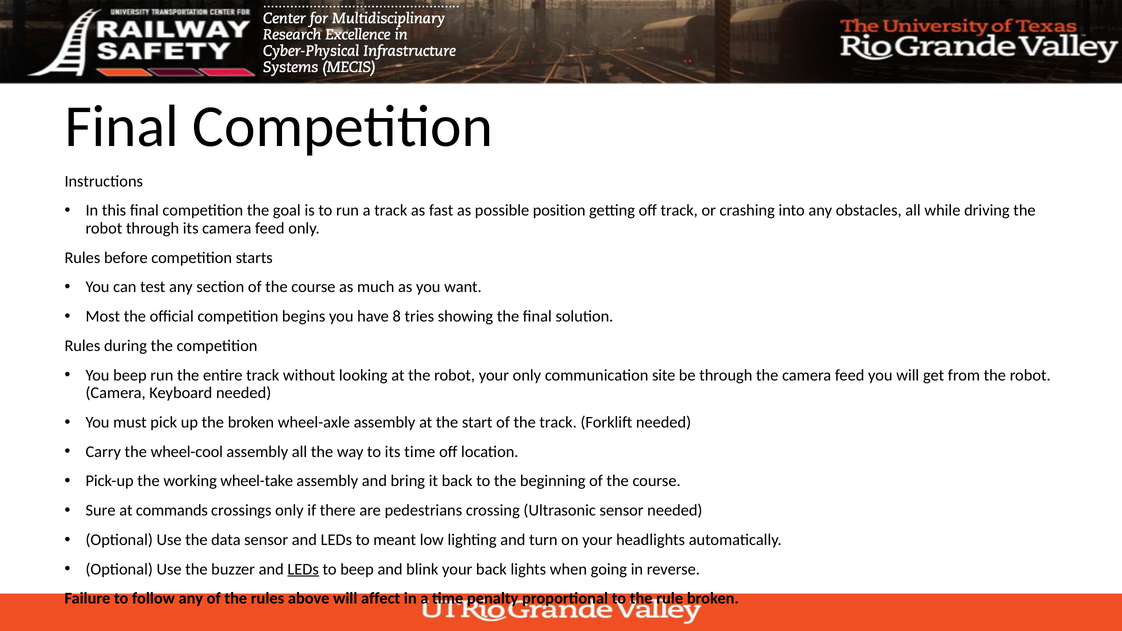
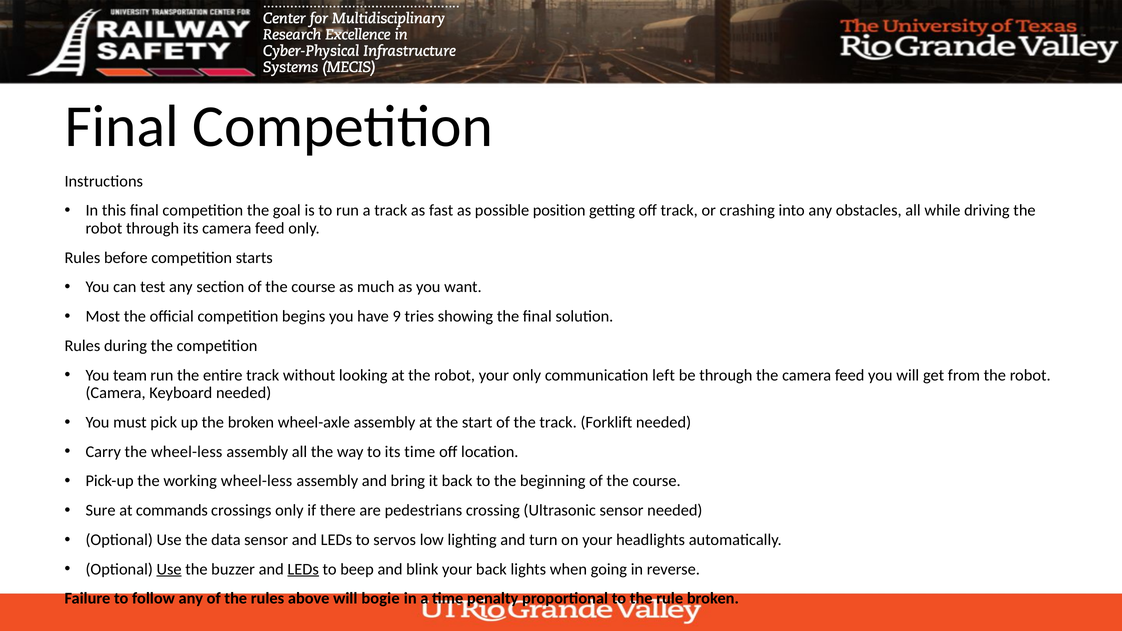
8: 8 -> 9
You beep: beep -> team
site: site -> left
the wheel-cool: wheel-cool -> wheel-less
working wheel-take: wheel-take -> wheel-less
meant: meant -> servos
Use at (169, 569) underline: none -> present
affect: affect -> bogie
